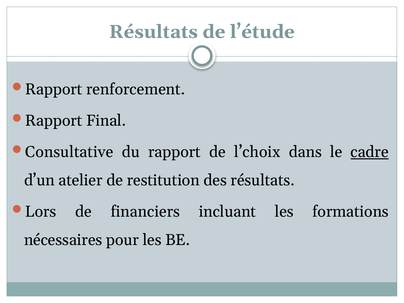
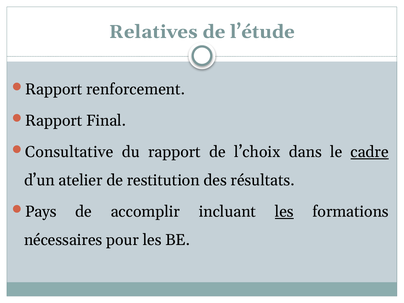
Résultats at (153, 32): Résultats -> Relatives
Lors: Lors -> Pays
financiers: financiers -> accomplir
les at (284, 212) underline: none -> present
